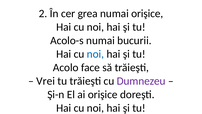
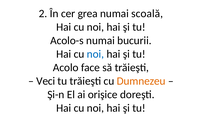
numai orişice: orişice -> scoală
Vrei: Vrei -> Veci
Dumnezeu colour: purple -> orange
